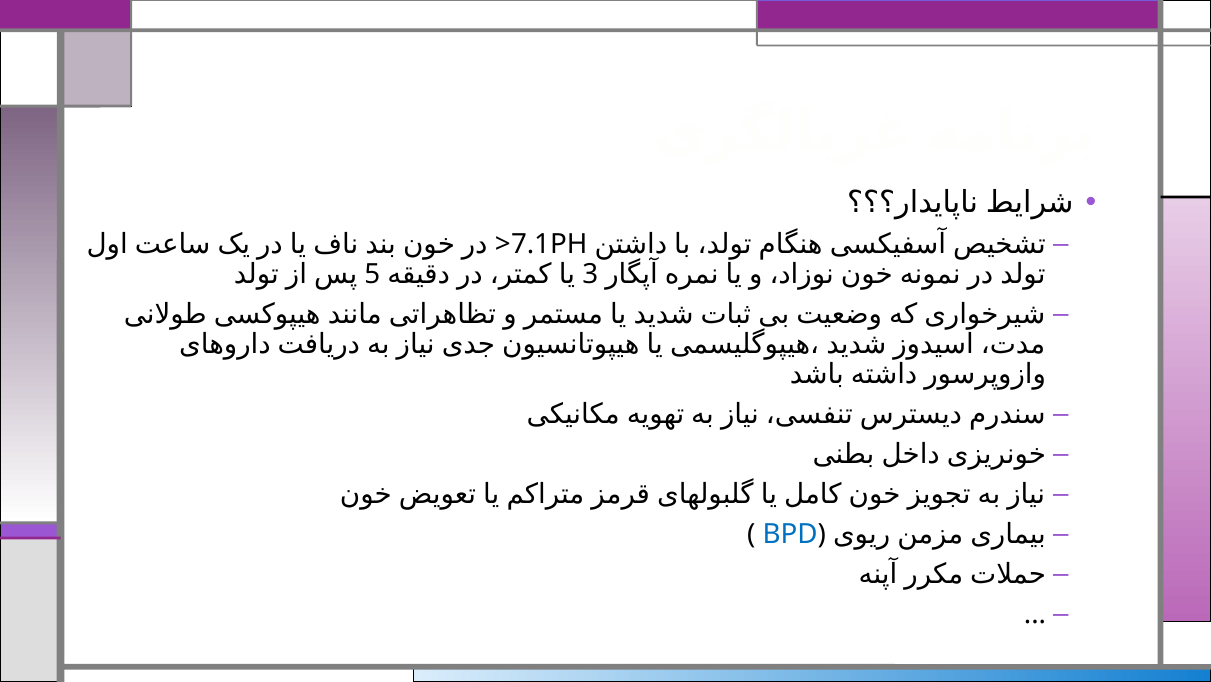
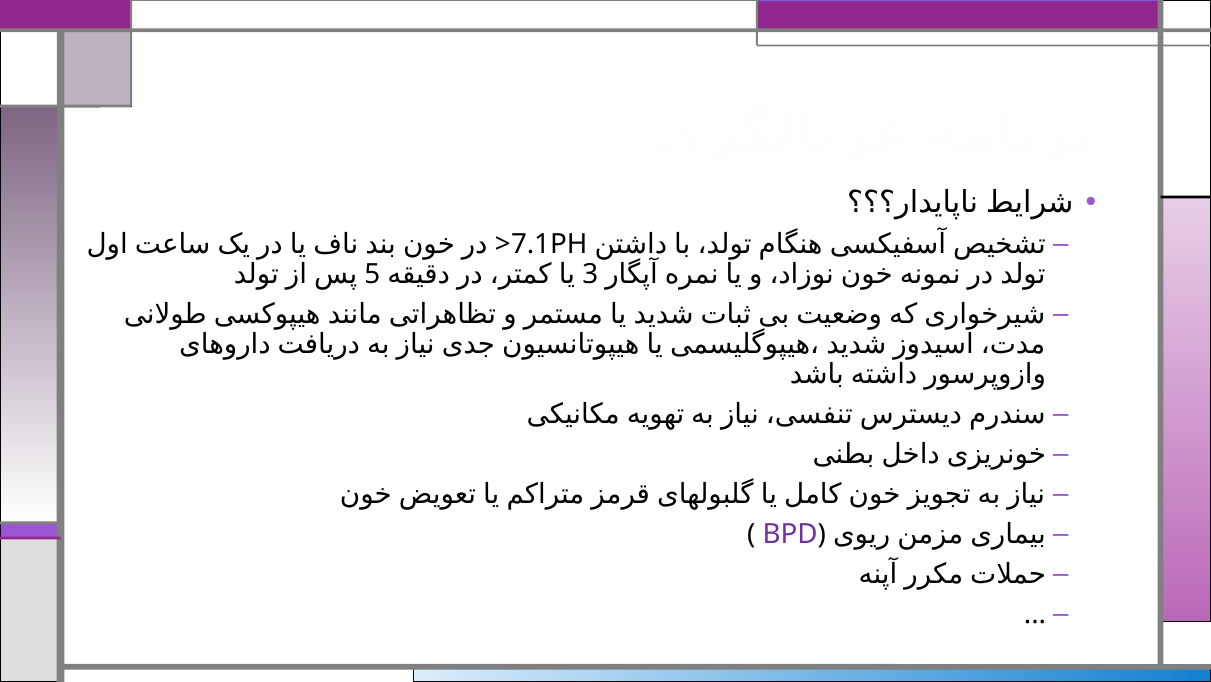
BPD colour: blue -> purple
